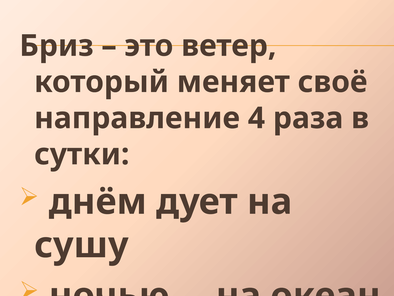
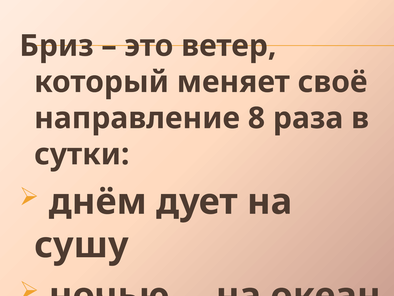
4: 4 -> 8
